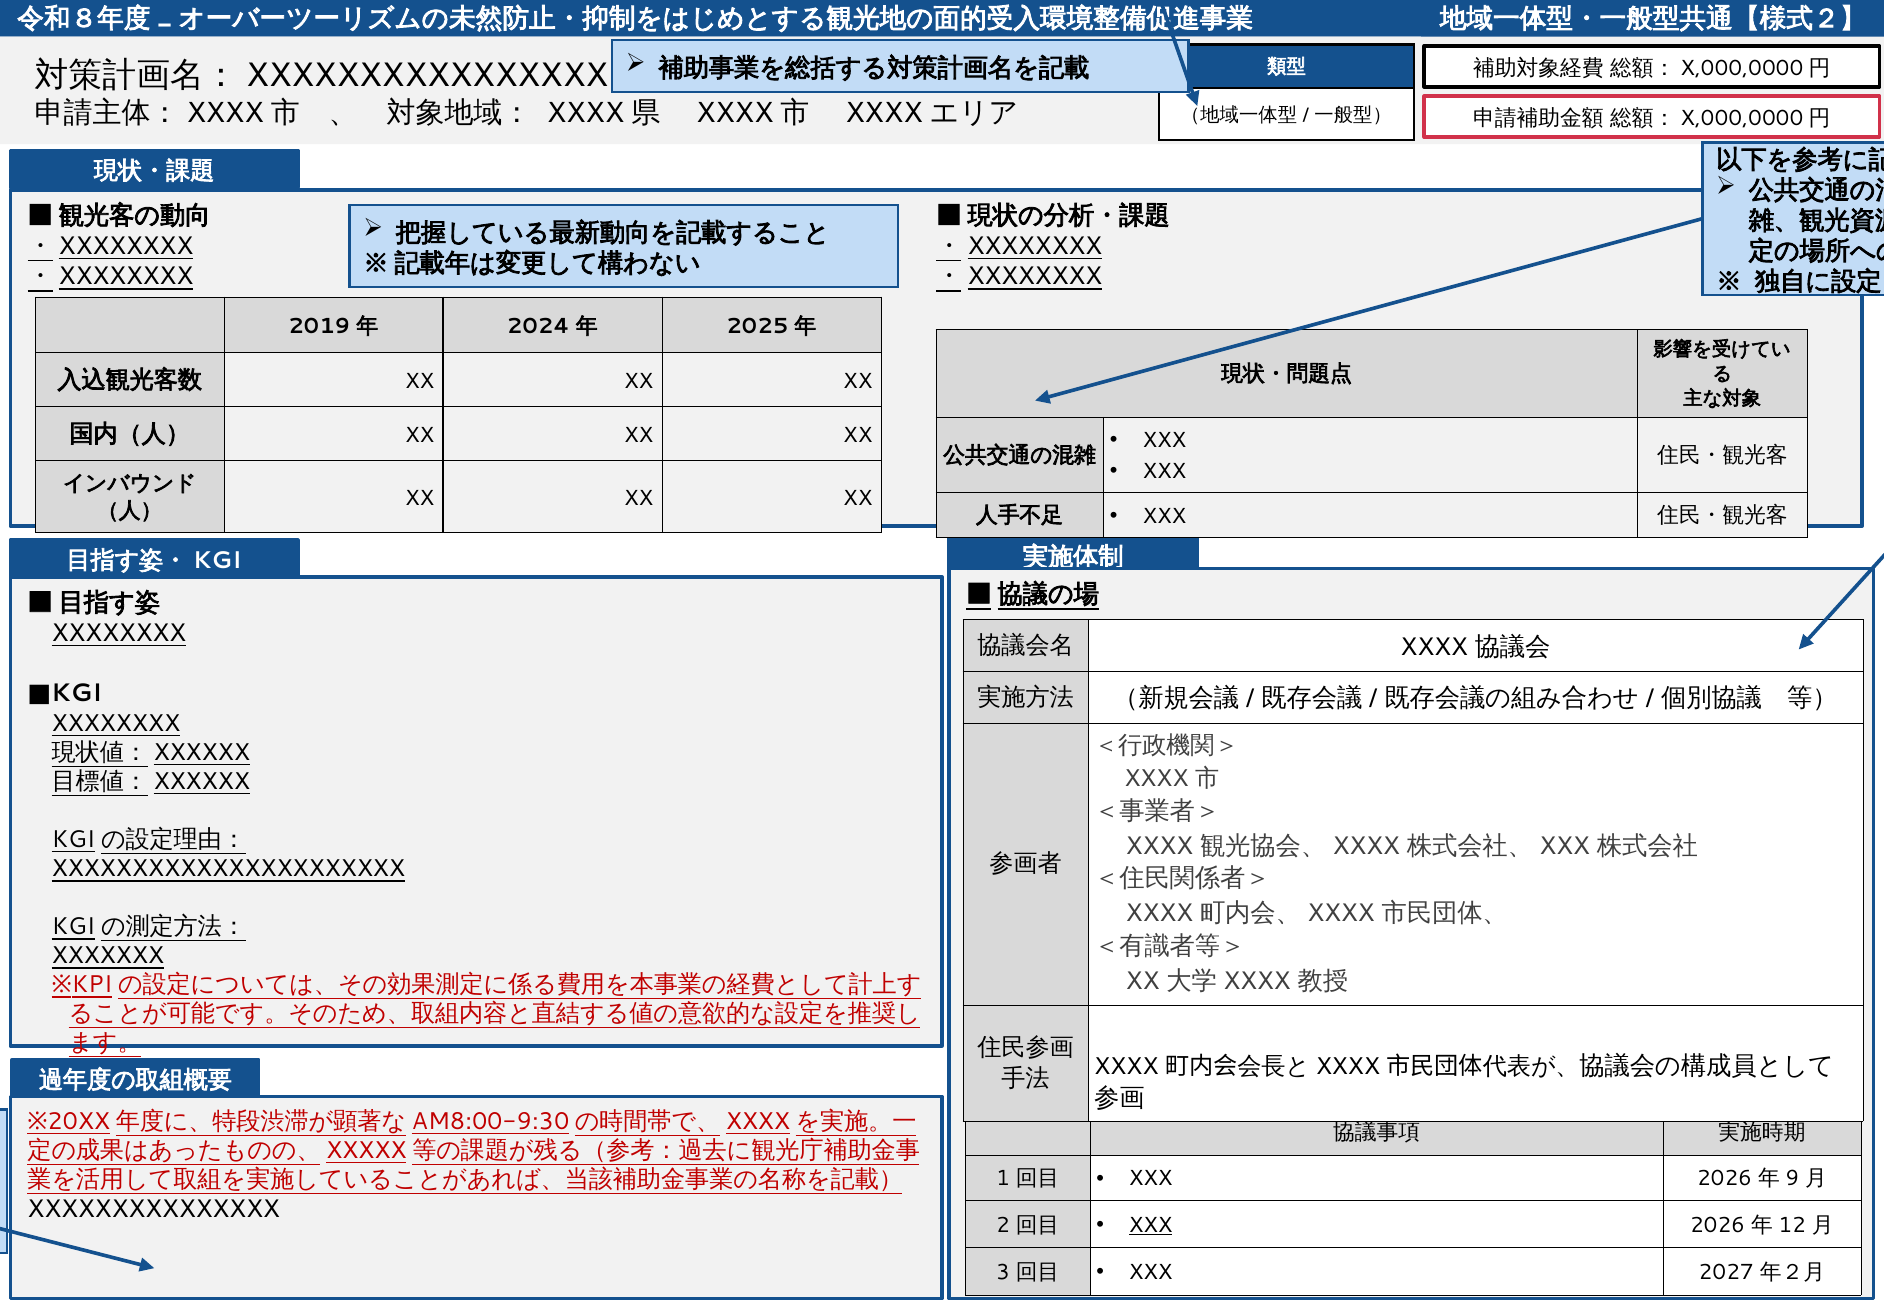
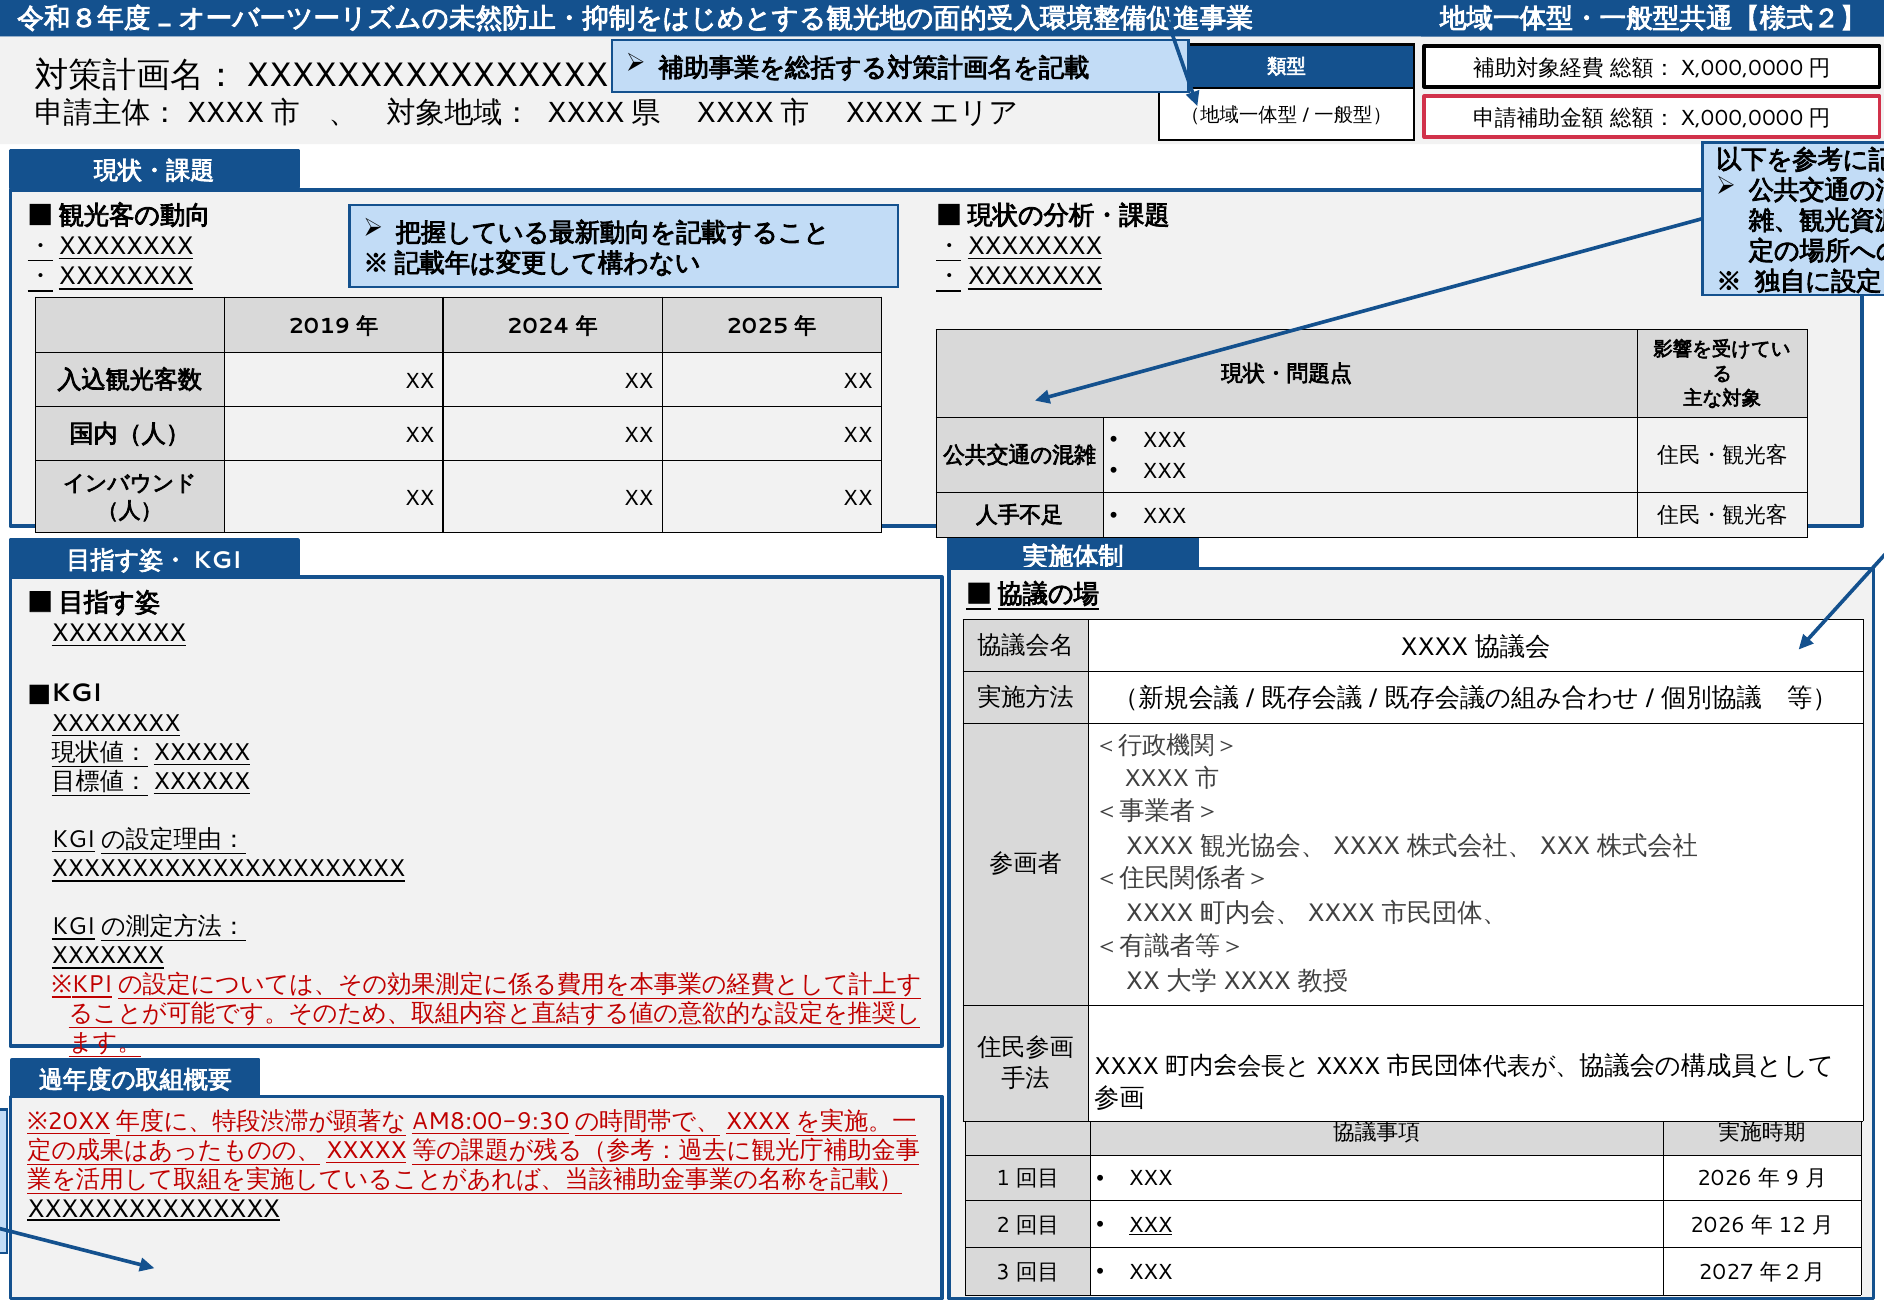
XXXXXXXXXXXXXXX underline: none -> present
